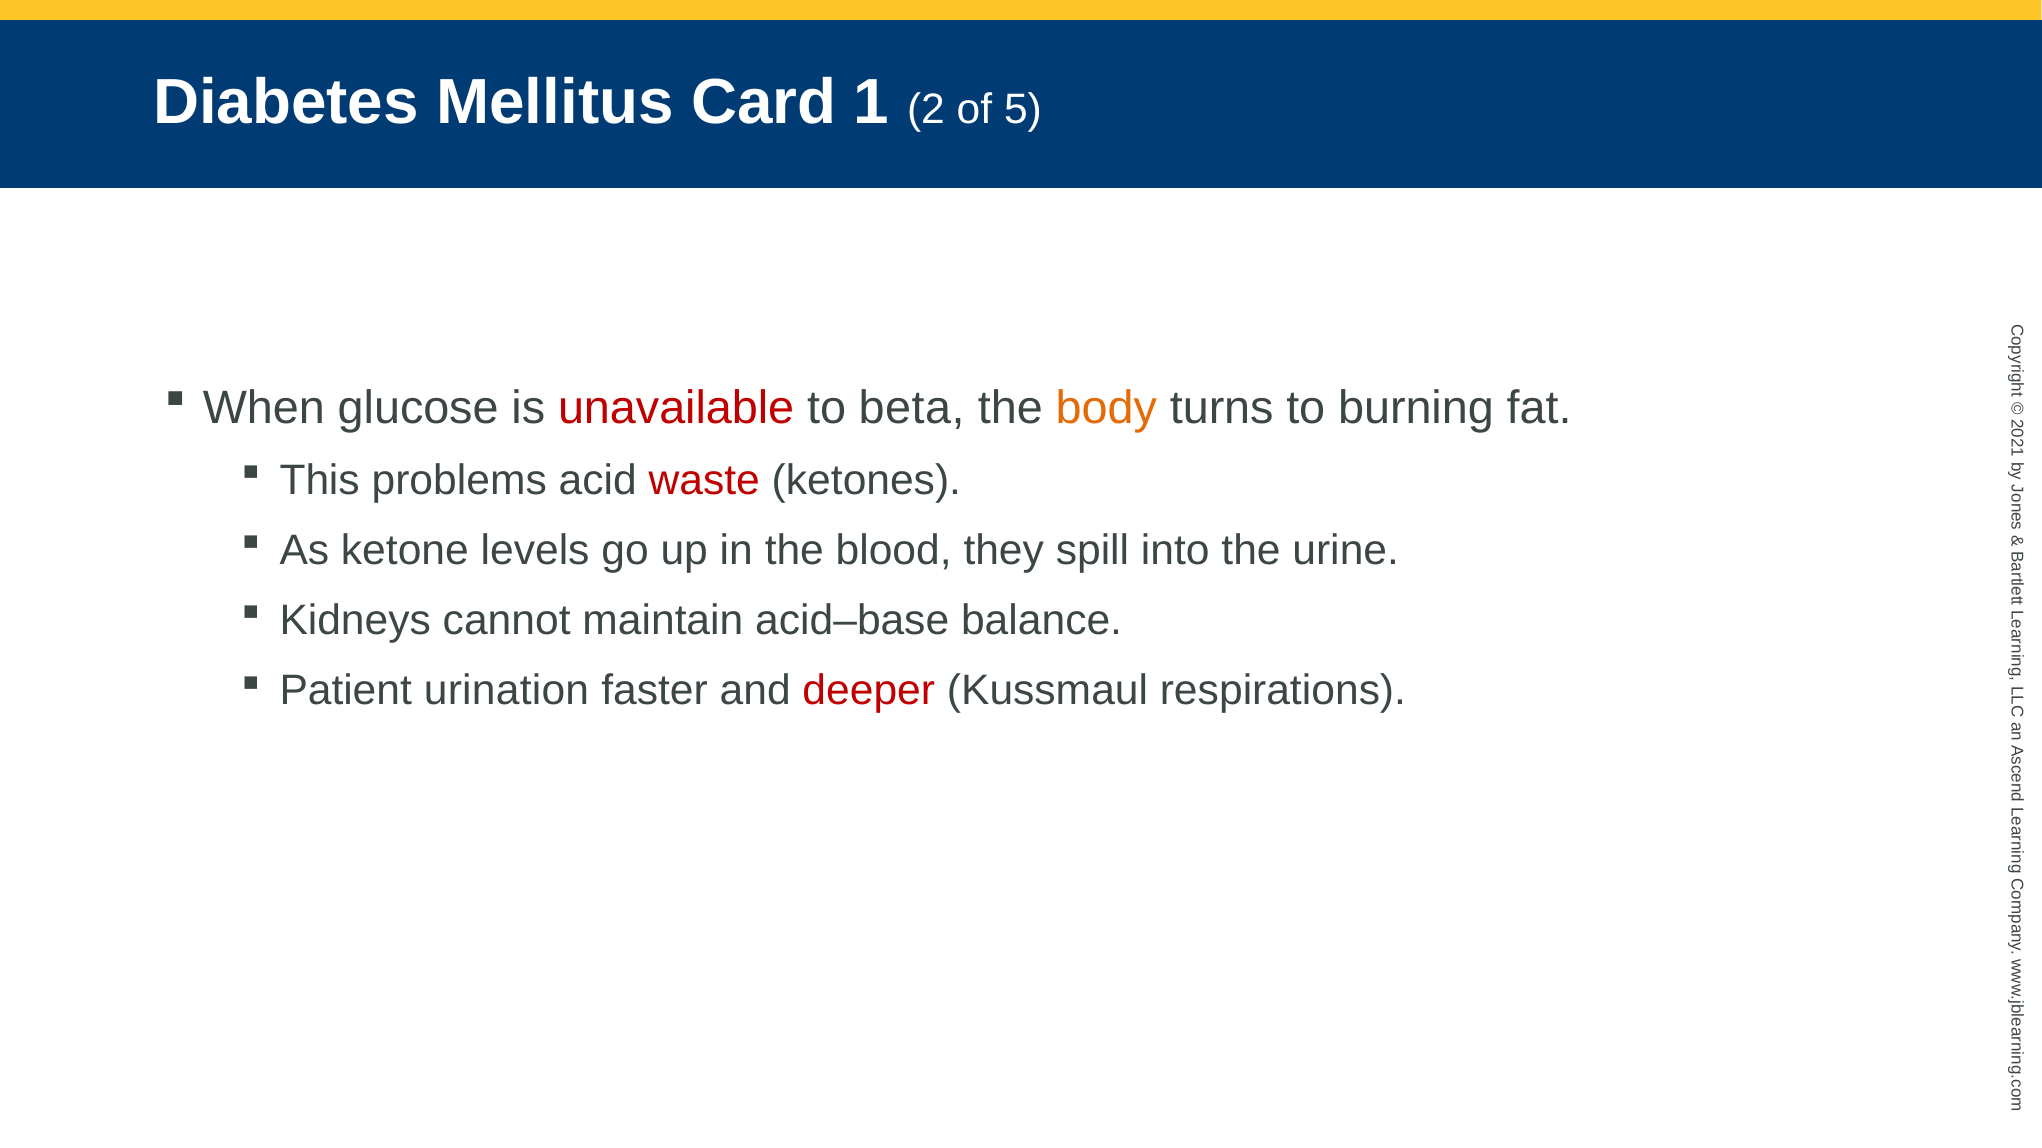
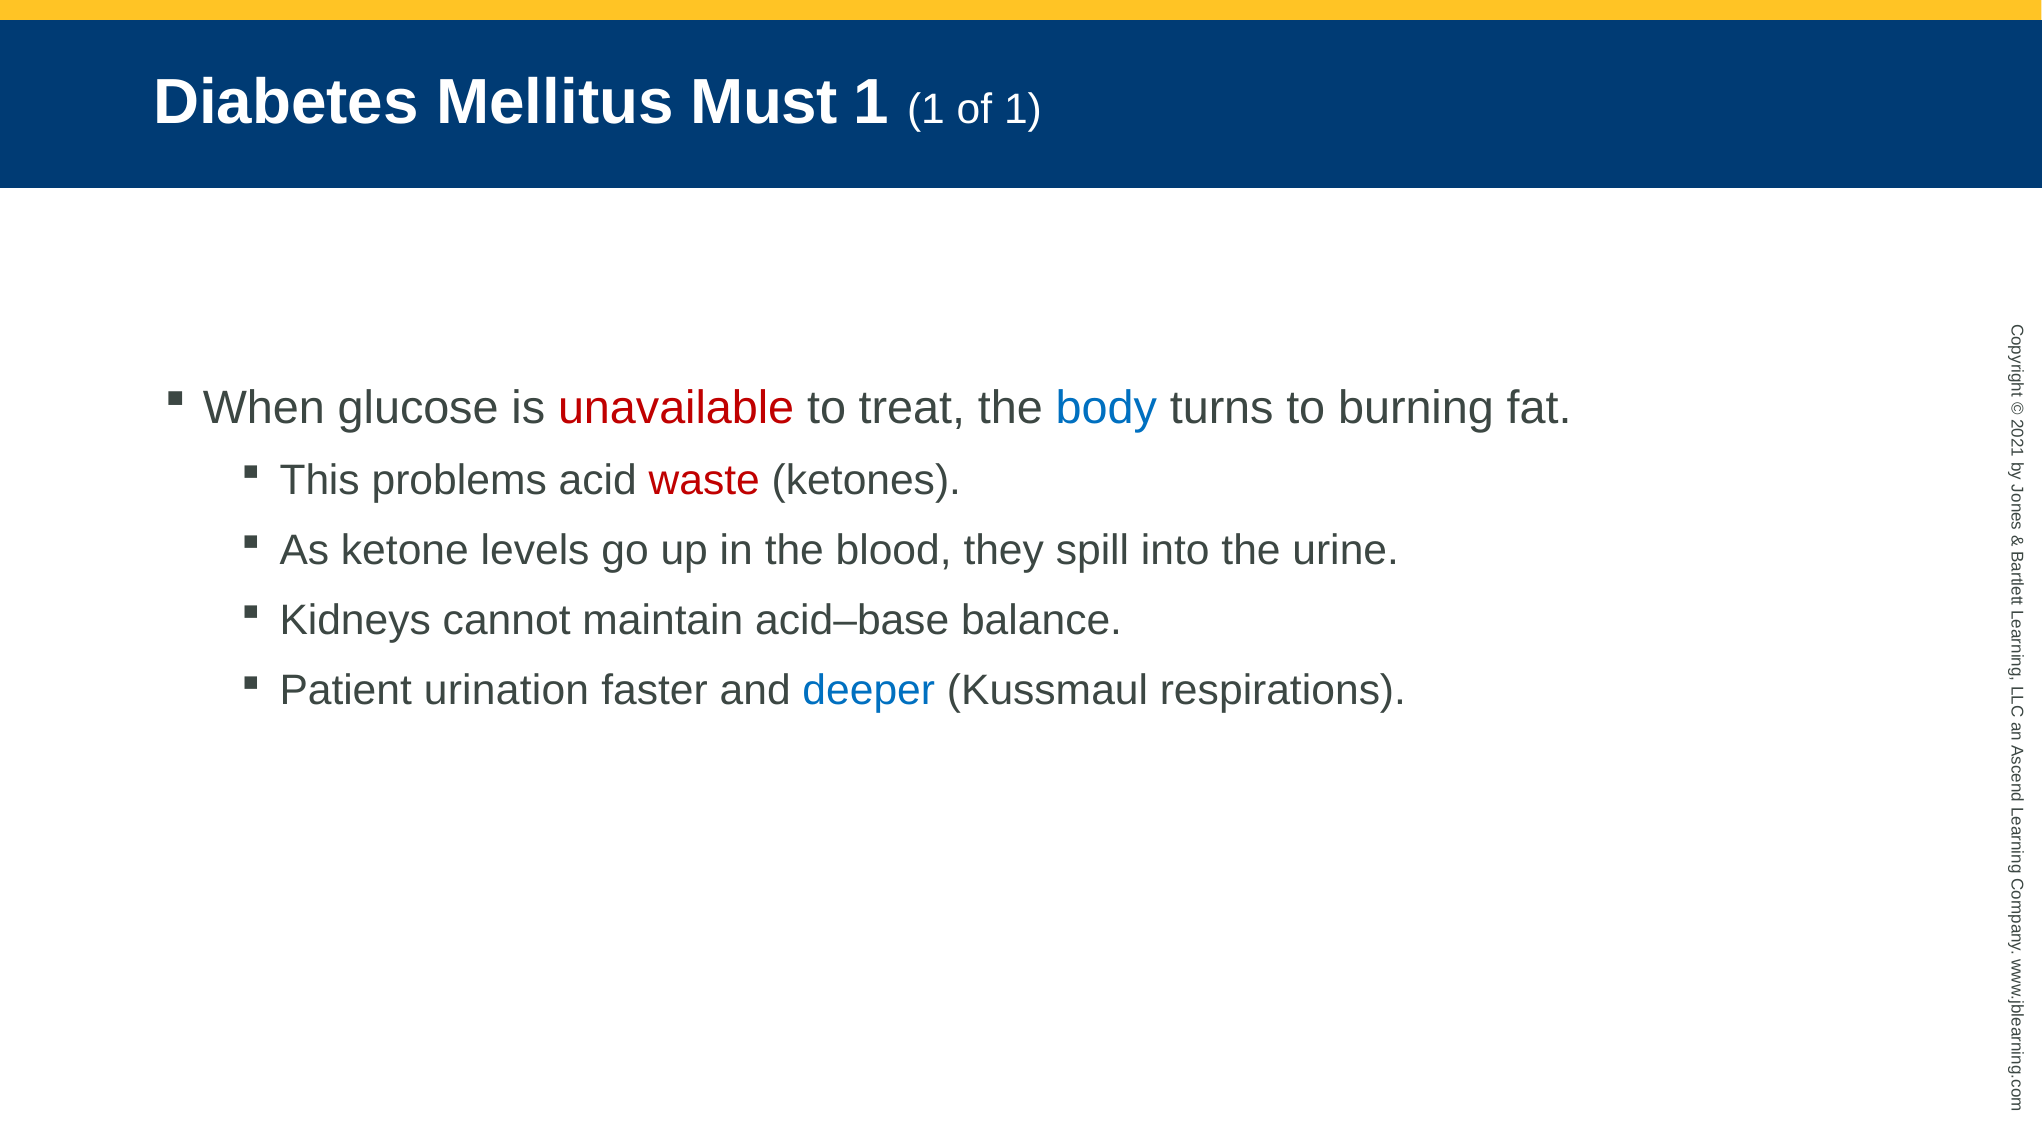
Card: Card -> Must
1 2: 2 -> 1
of 5: 5 -> 1
beta: beta -> treat
body colour: orange -> blue
deeper colour: red -> blue
